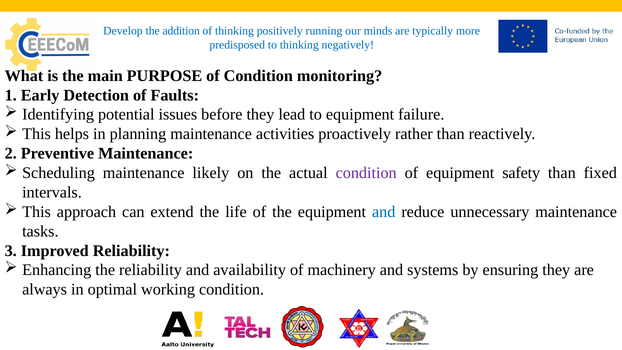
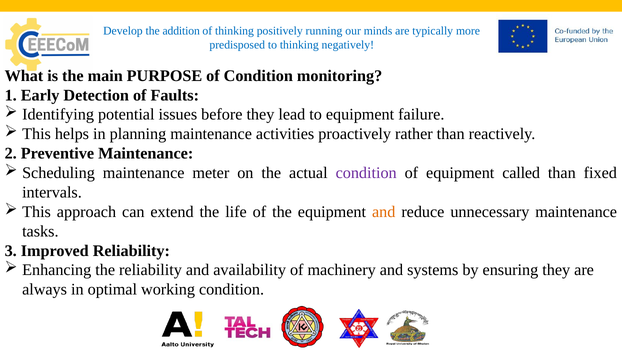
likely: likely -> meter
safety: safety -> called
and at (384, 212) colour: blue -> orange
